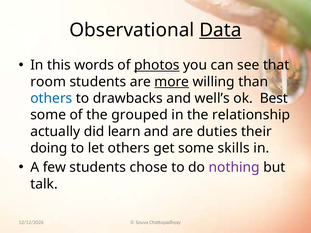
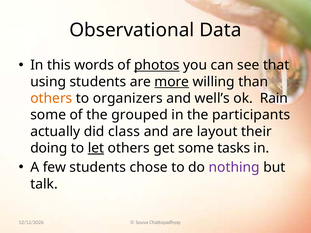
Data underline: present -> none
room: room -> using
others at (51, 98) colour: blue -> orange
drawbacks: drawbacks -> organizers
Best: Best -> Rain
relationship: relationship -> participants
learn: learn -> class
duties: duties -> layout
let underline: none -> present
skills: skills -> tasks
